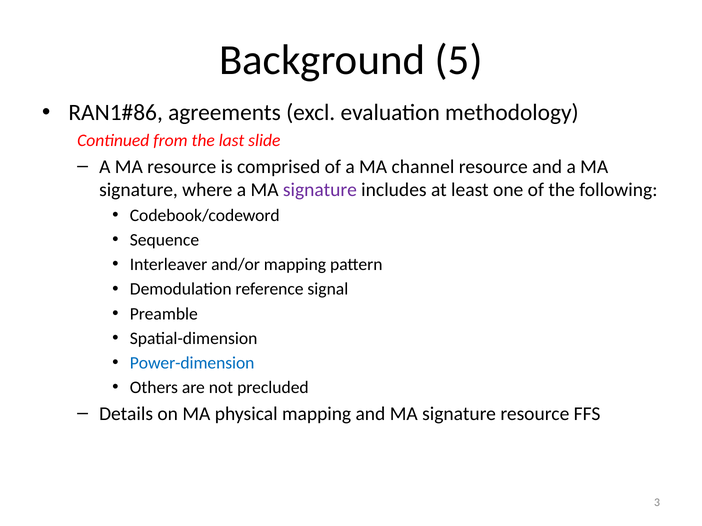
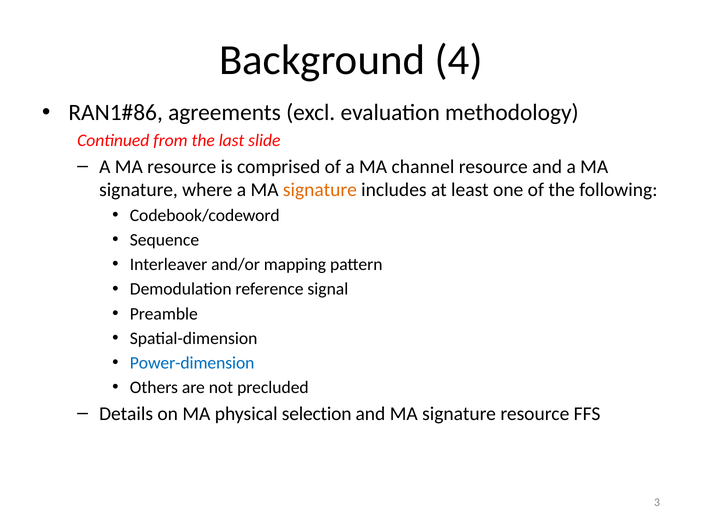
5: 5 -> 4
signature at (320, 190) colour: purple -> orange
physical mapping: mapping -> selection
